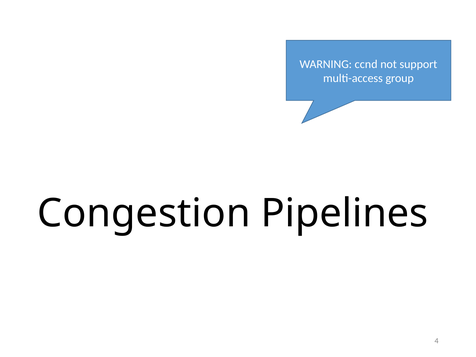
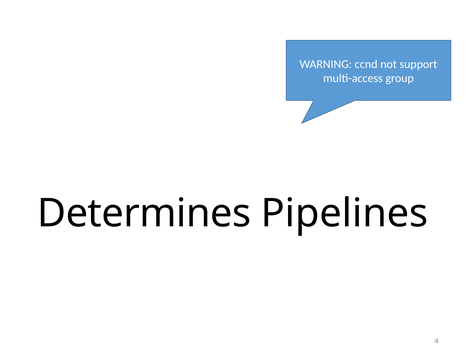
Congestion: Congestion -> Determines
